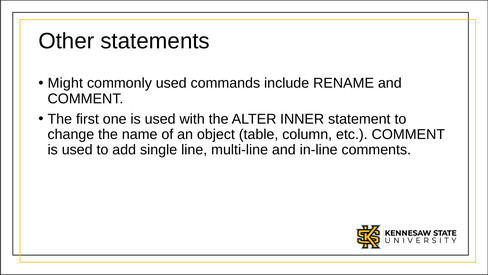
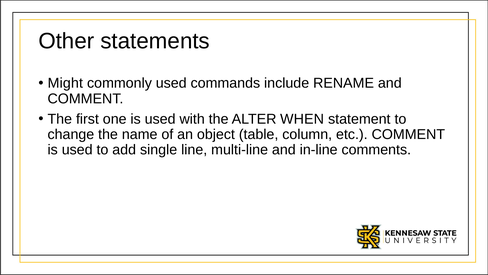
INNER: INNER -> WHEN
